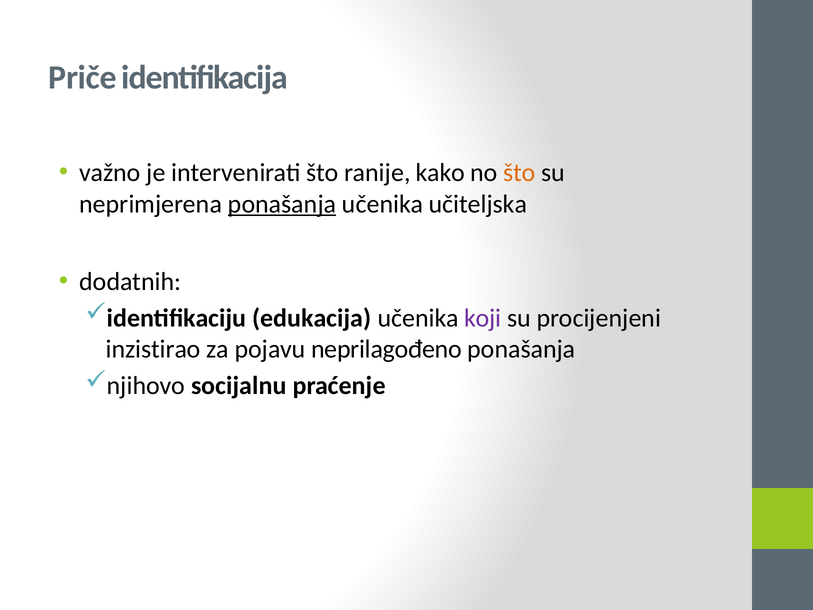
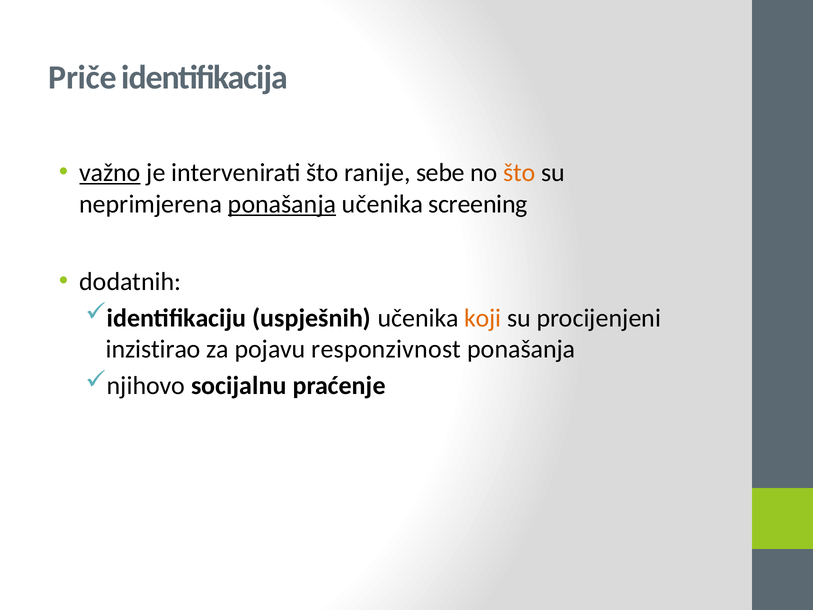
važno underline: none -> present
kako: kako -> sebe
učiteljska: učiteljska -> screening
edukacija: edukacija -> uspješnih
koji colour: purple -> orange
neprilagođeno: neprilagođeno -> responzivnost
